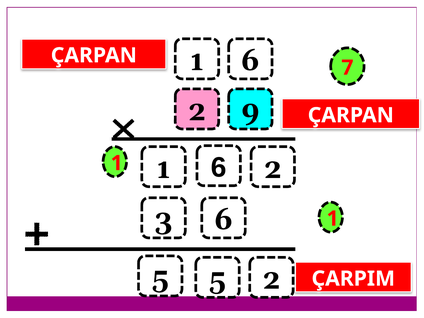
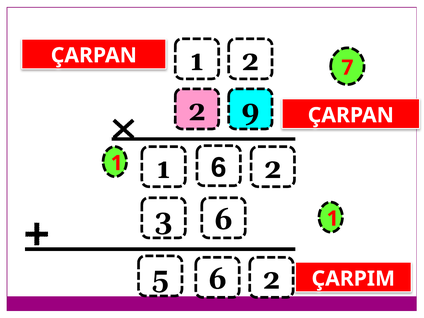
1 6: 6 -> 2
5 5: 5 -> 6
